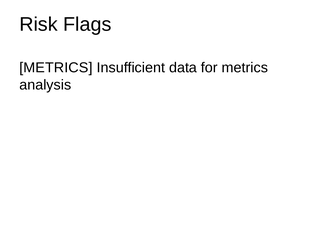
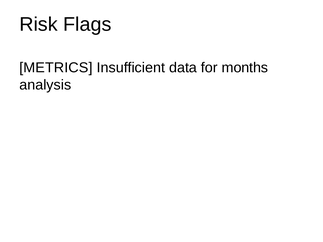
for metrics: metrics -> months
